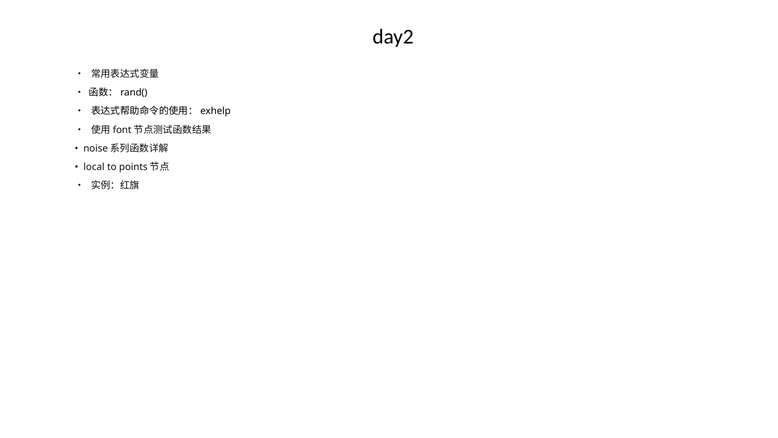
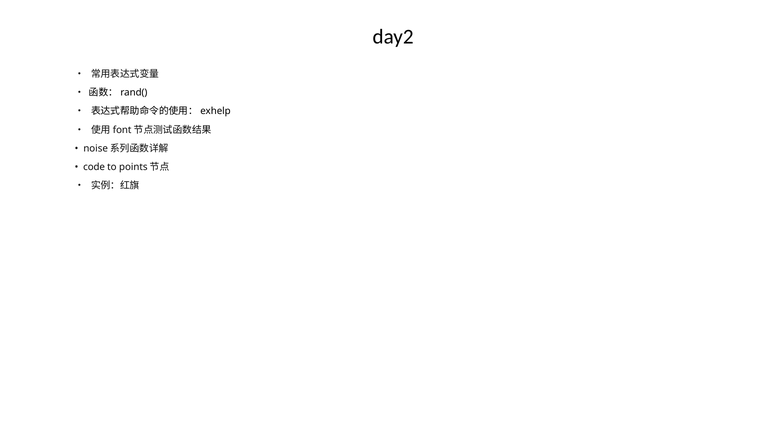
local: local -> code
